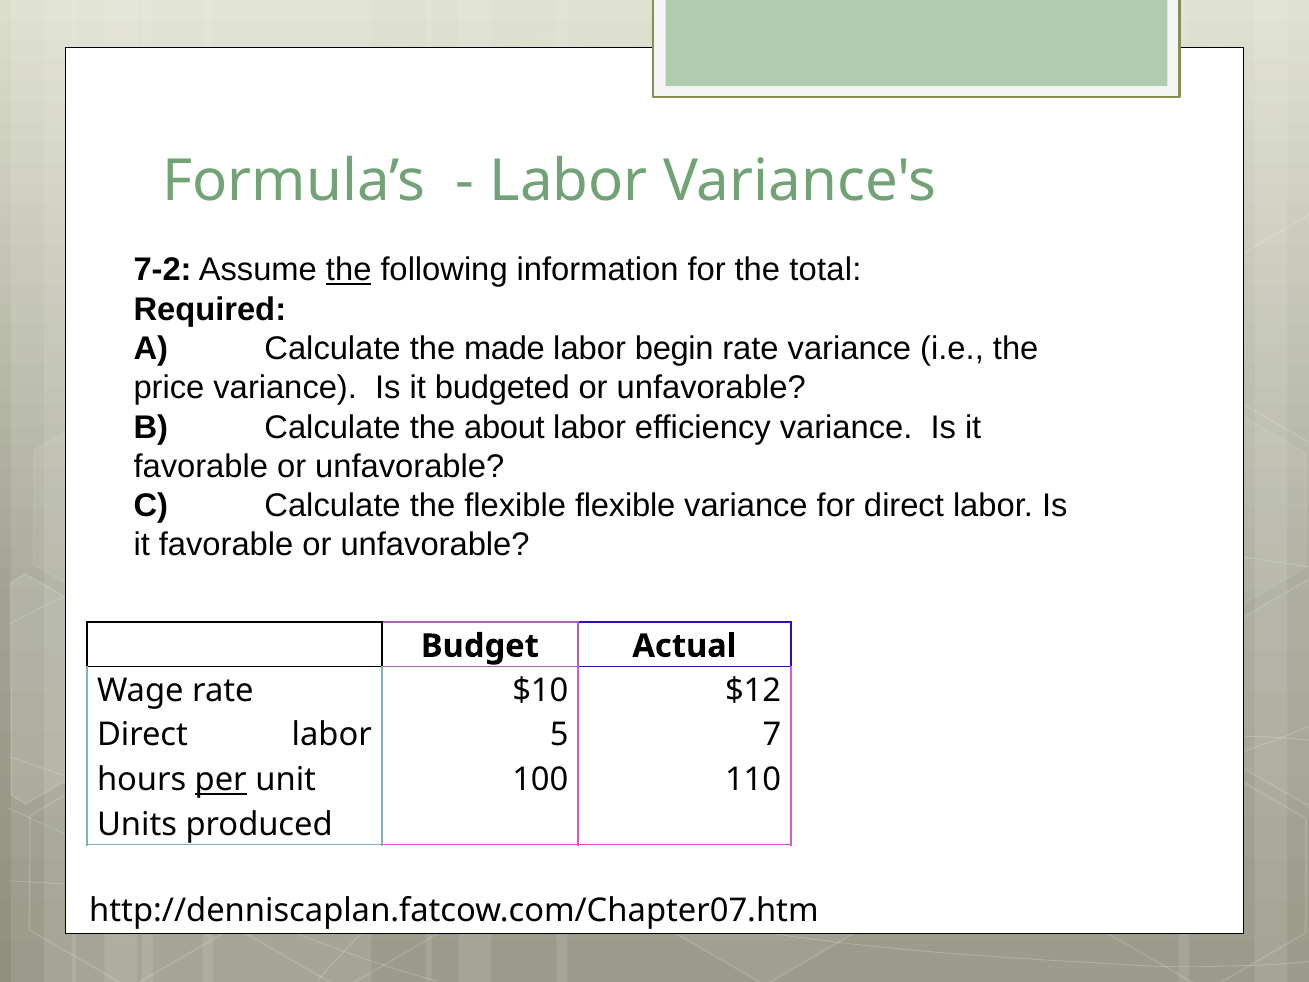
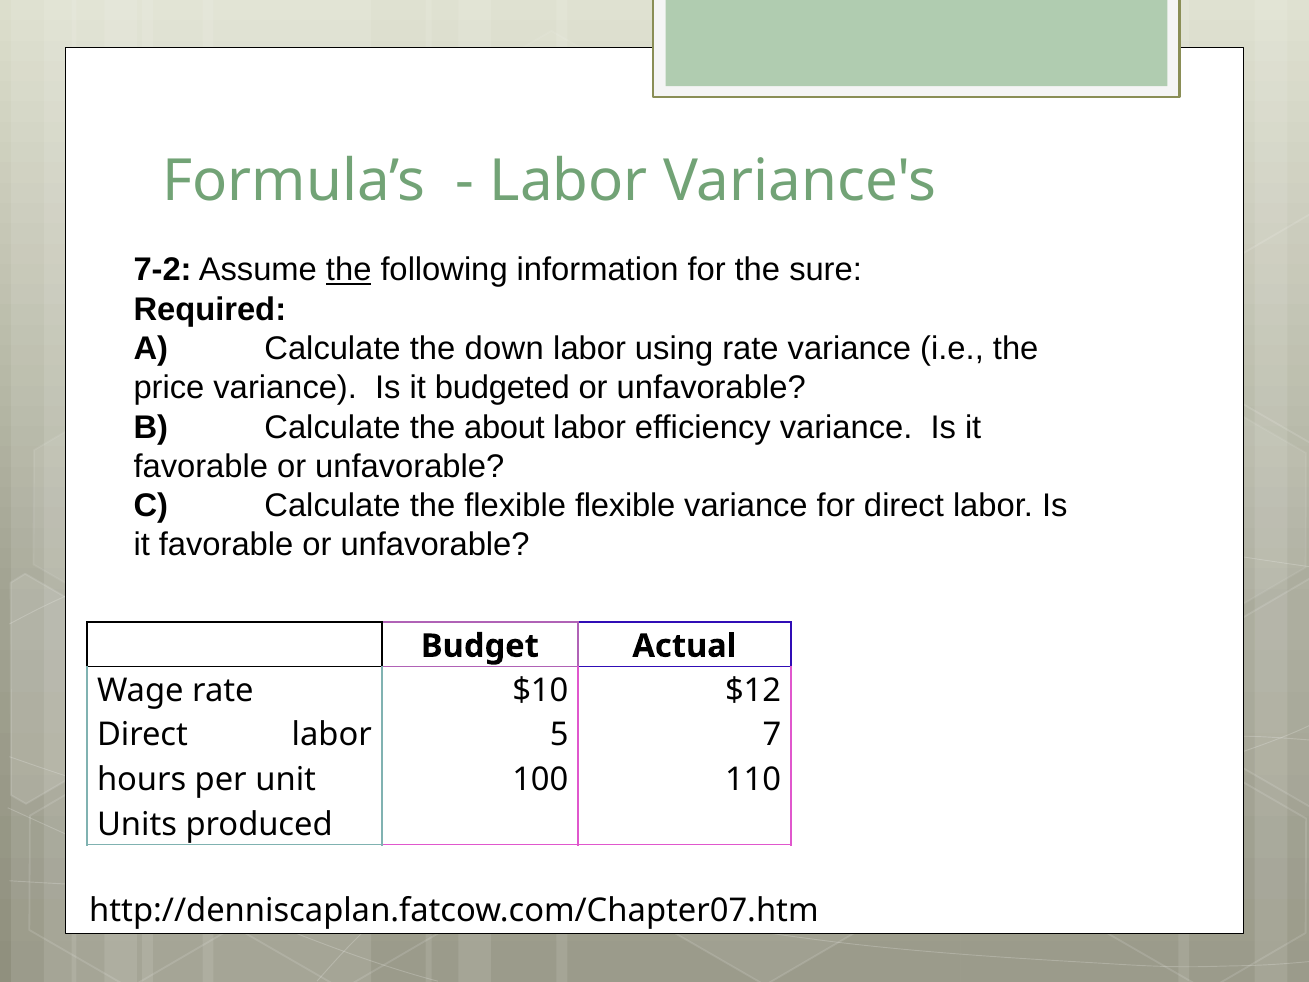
total: total -> sure
made: made -> down
begin: begin -> using
per underline: present -> none
